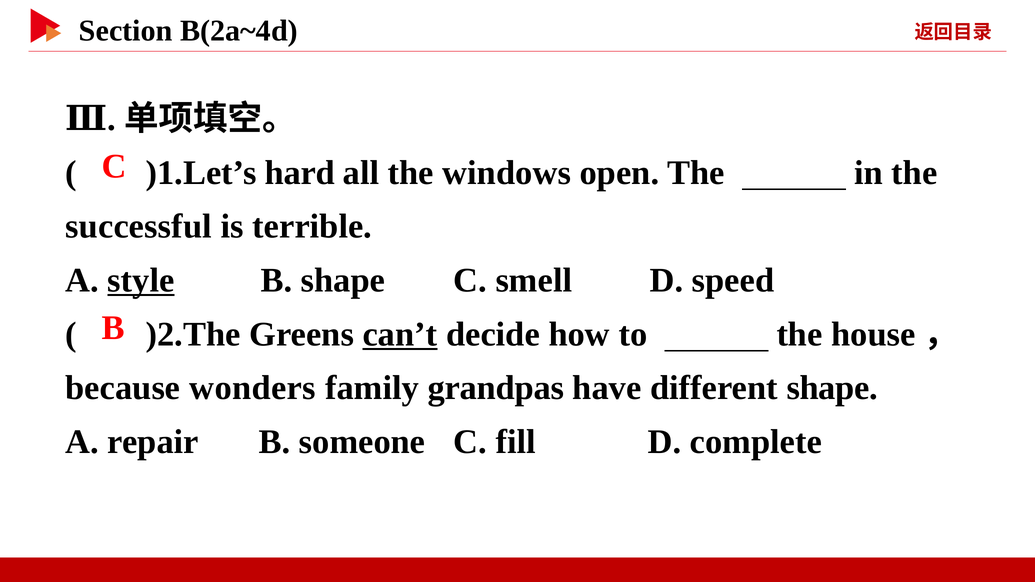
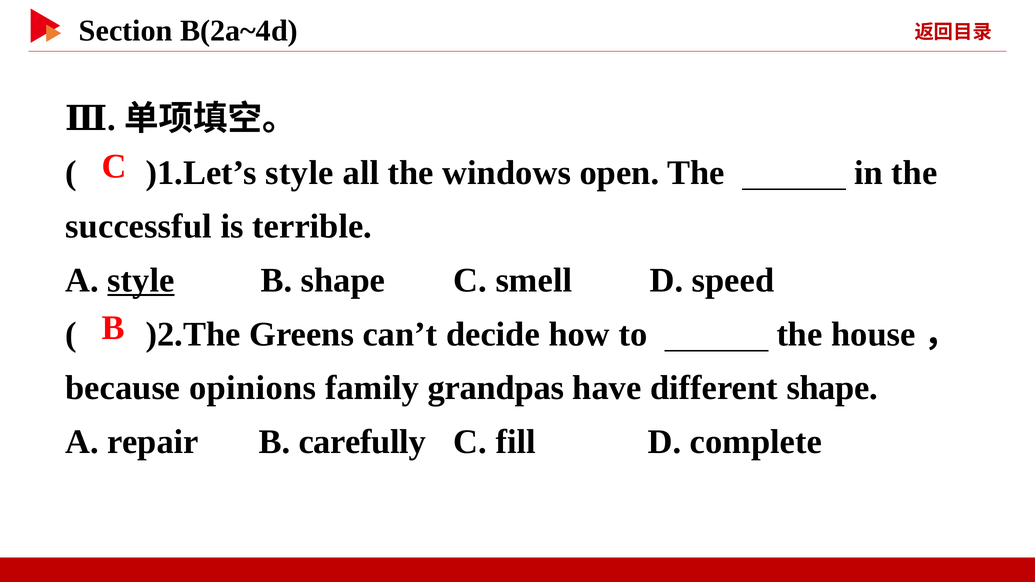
)1.Let’s hard: hard -> style
can’t underline: present -> none
wonders: wonders -> opinions
someone: someone -> carefully
